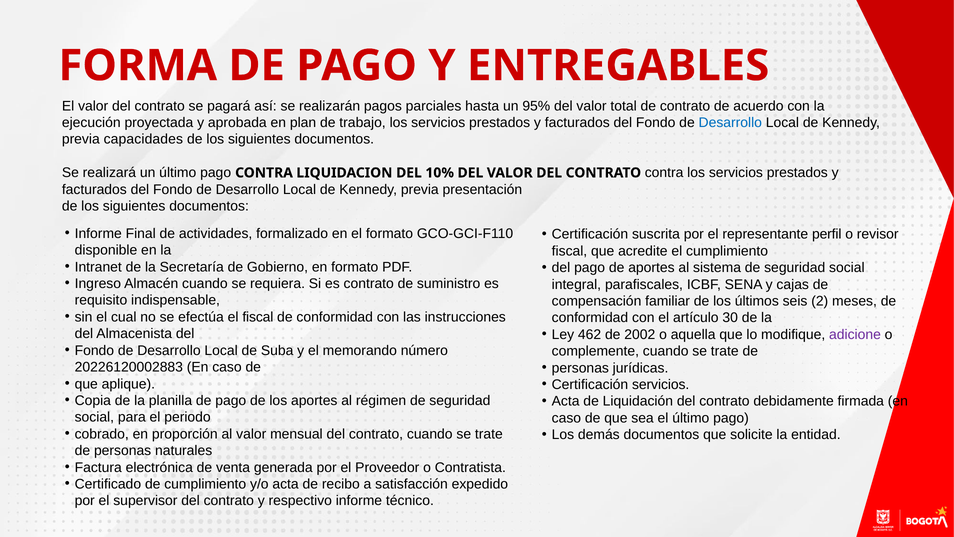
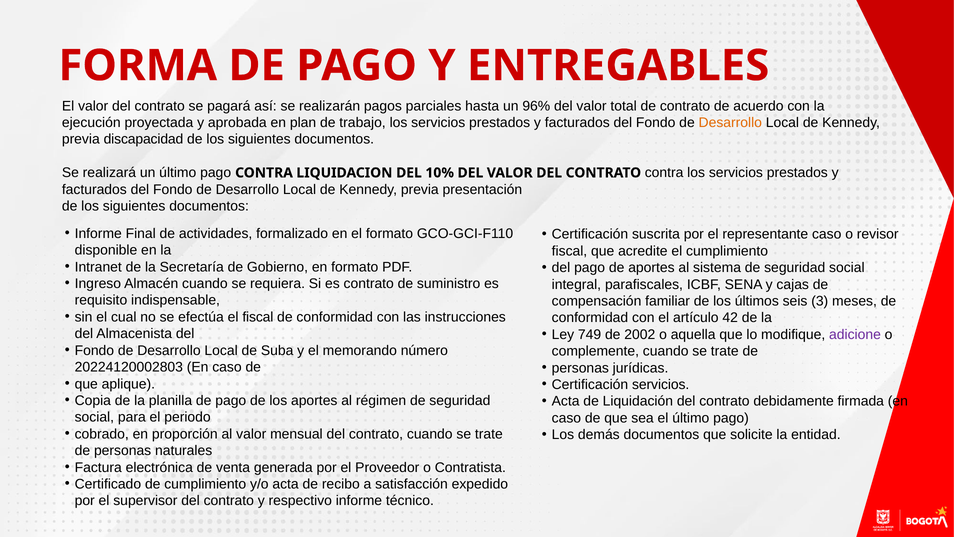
95%: 95% -> 96%
Desarrollo at (730, 123) colour: blue -> orange
capacidades: capacidades -> discapacidad
representante perfil: perfil -> caso
2: 2 -> 3
30: 30 -> 42
462: 462 -> 749
20226120002883: 20226120002883 -> 20224120002803
